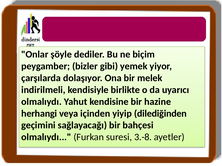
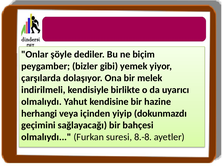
dilediğinden: dilediğinden -> dokunmazdı
3.-8: 3.-8 -> 8.-8
